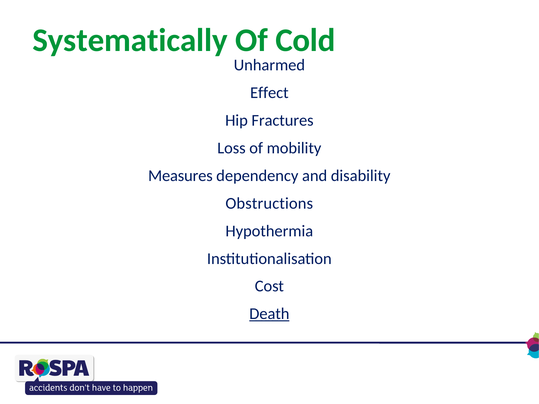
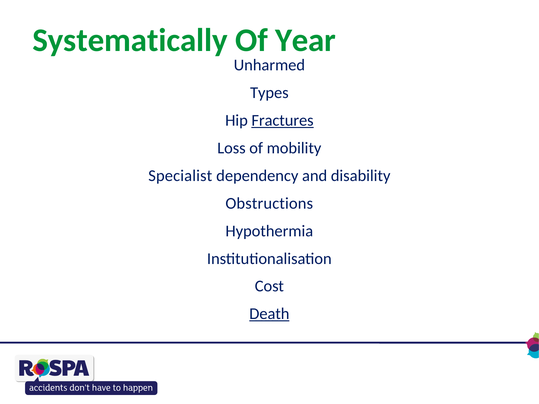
Cold: Cold -> Year
Effect: Effect -> Types
Fractures underline: none -> present
Measures: Measures -> Specialist
